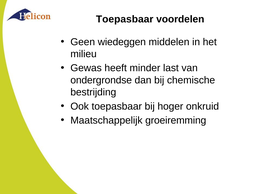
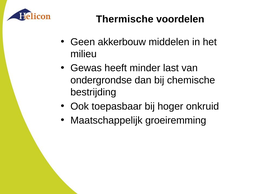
Toepasbaar at (125, 19): Toepasbaar -> Thermische
wiedeggen: wiedeggen -> akkerbouw
